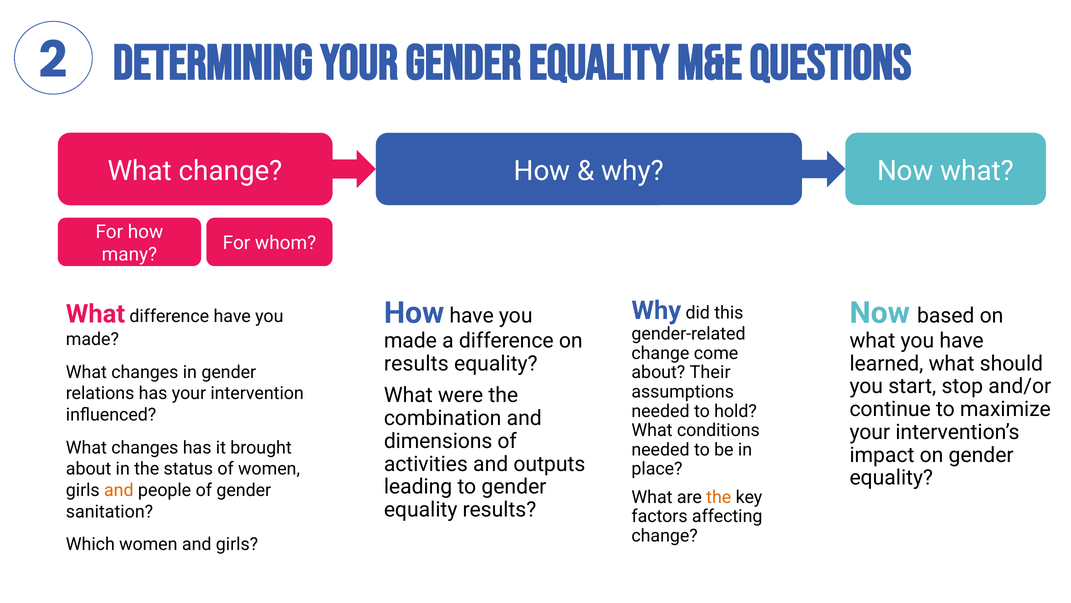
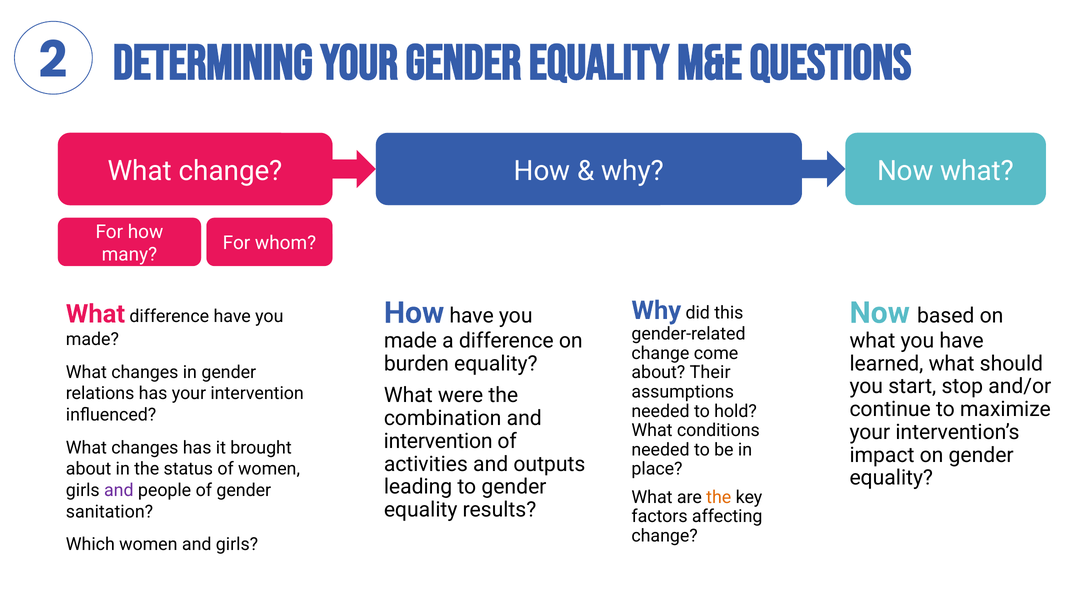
results at (416, 363): results -> burden
dimensions at (438, 441): dimensions -> intervention
and at (119, 490) colour: orange -> purple
